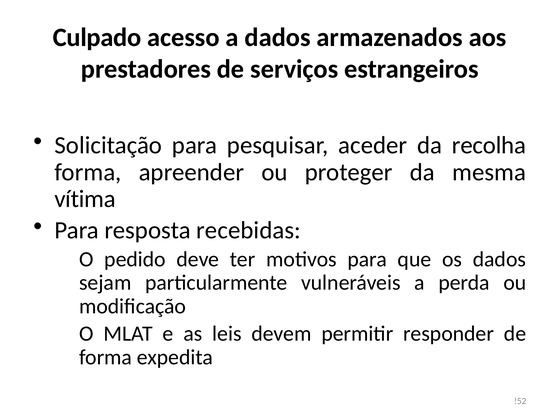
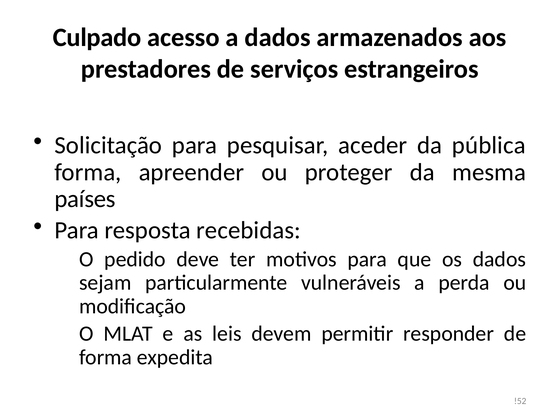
recolha: recolha -> pública
vítima: vítima -> países
